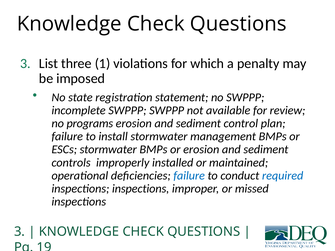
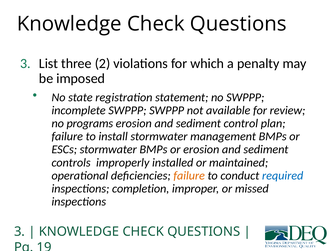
1: 1 -> 2
failure at (189, 176) colour: blue -> orange
inspections inspections: inspections -> completion
